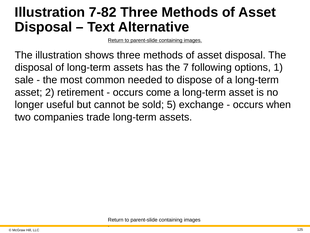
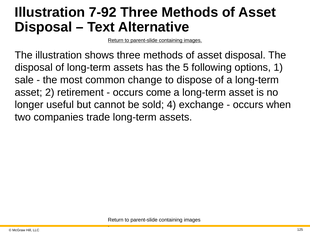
7-82: 7-82 -> 7-92
7: 7 -> 5
needed: needed -> change
5: 5 -> 4
